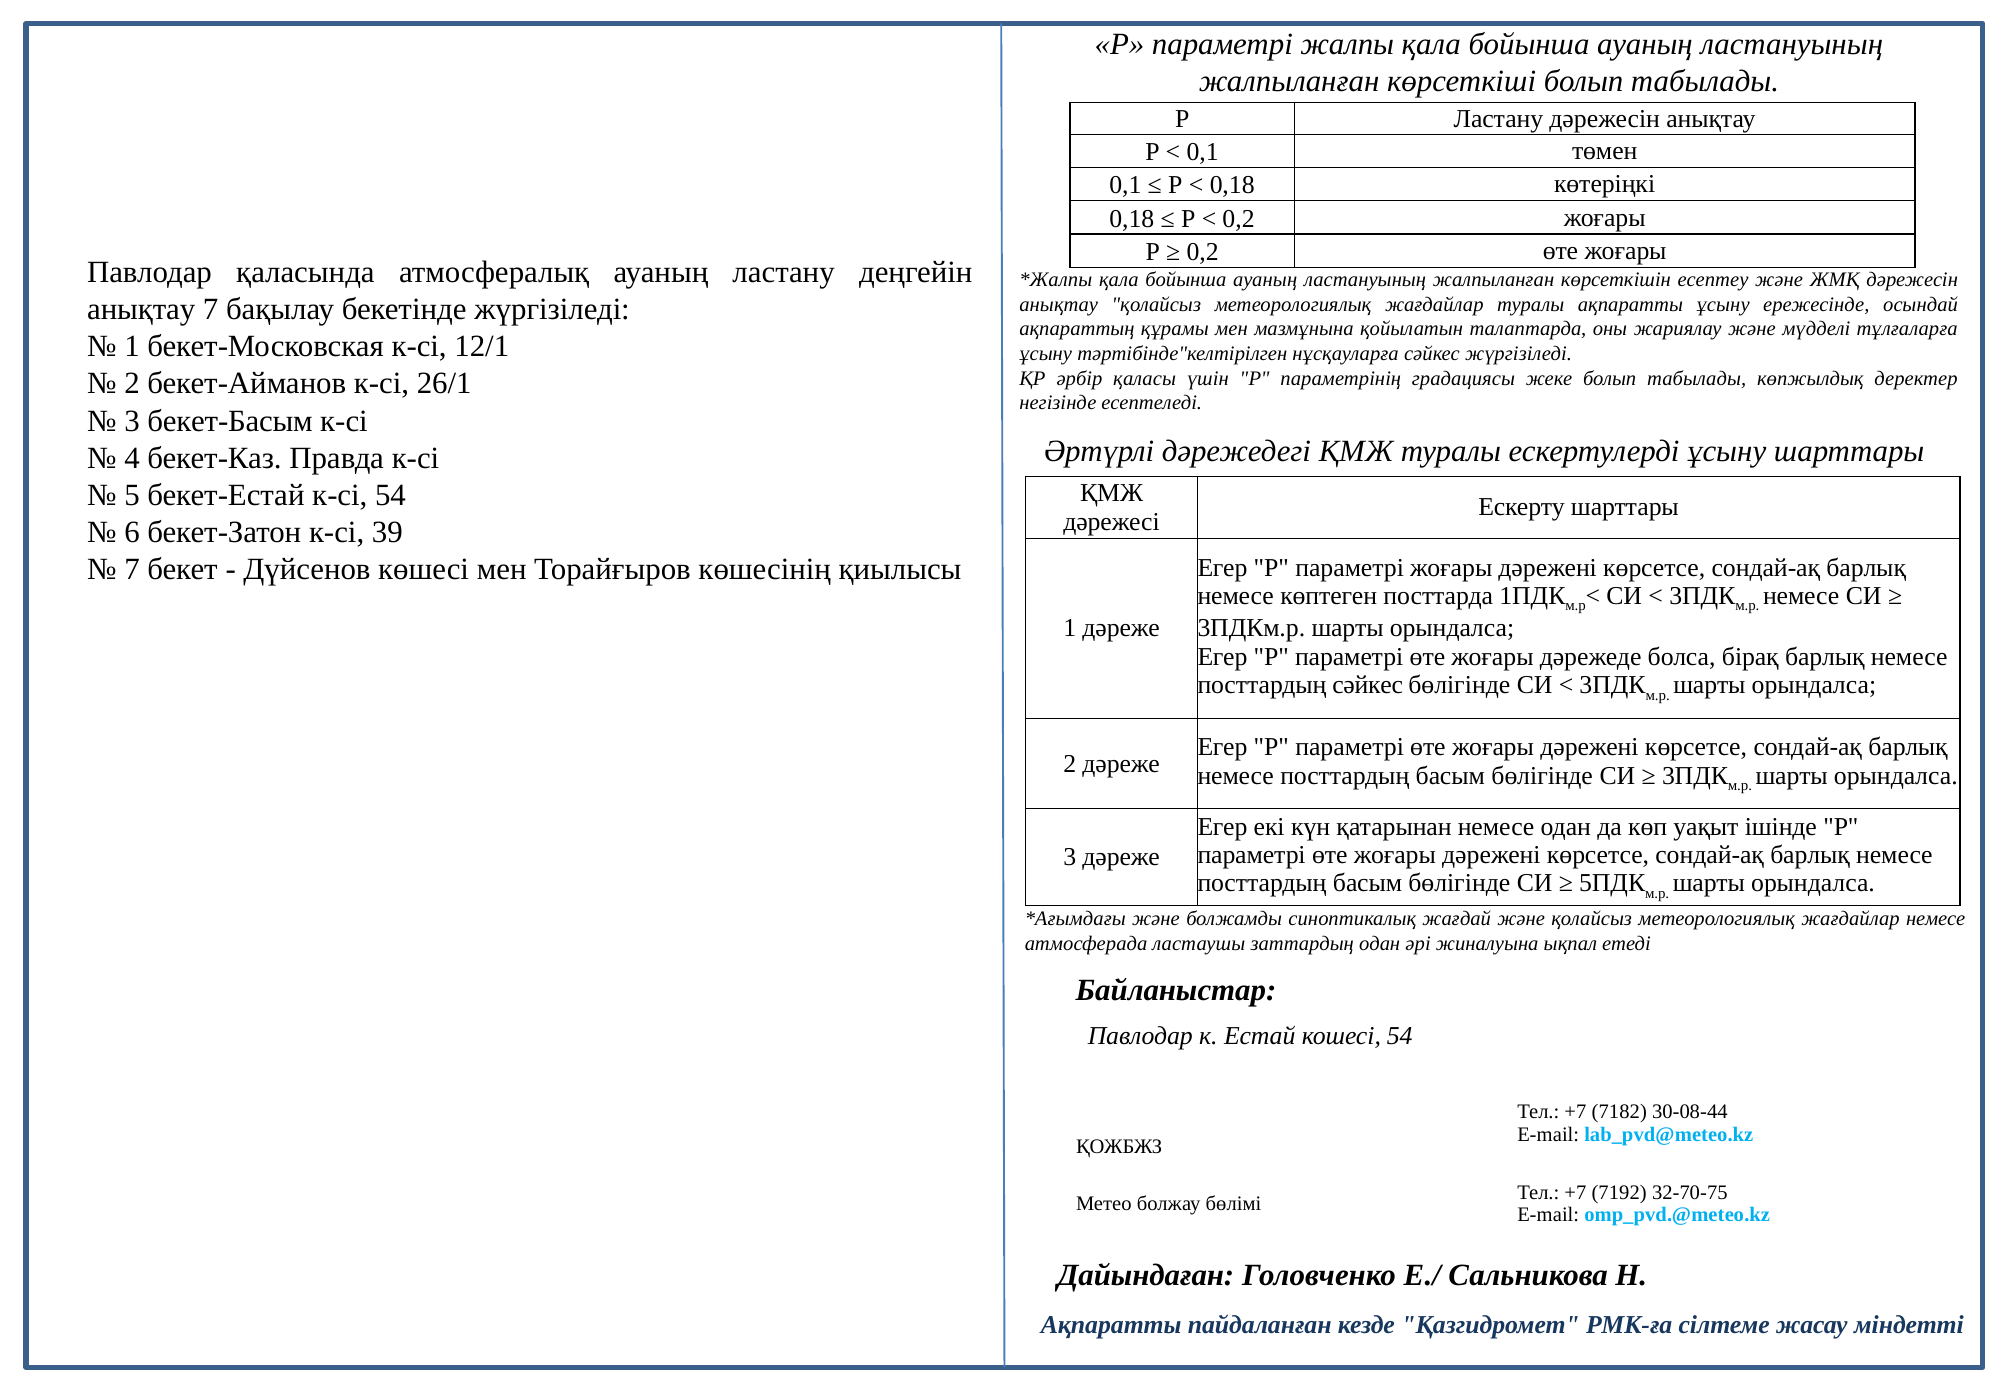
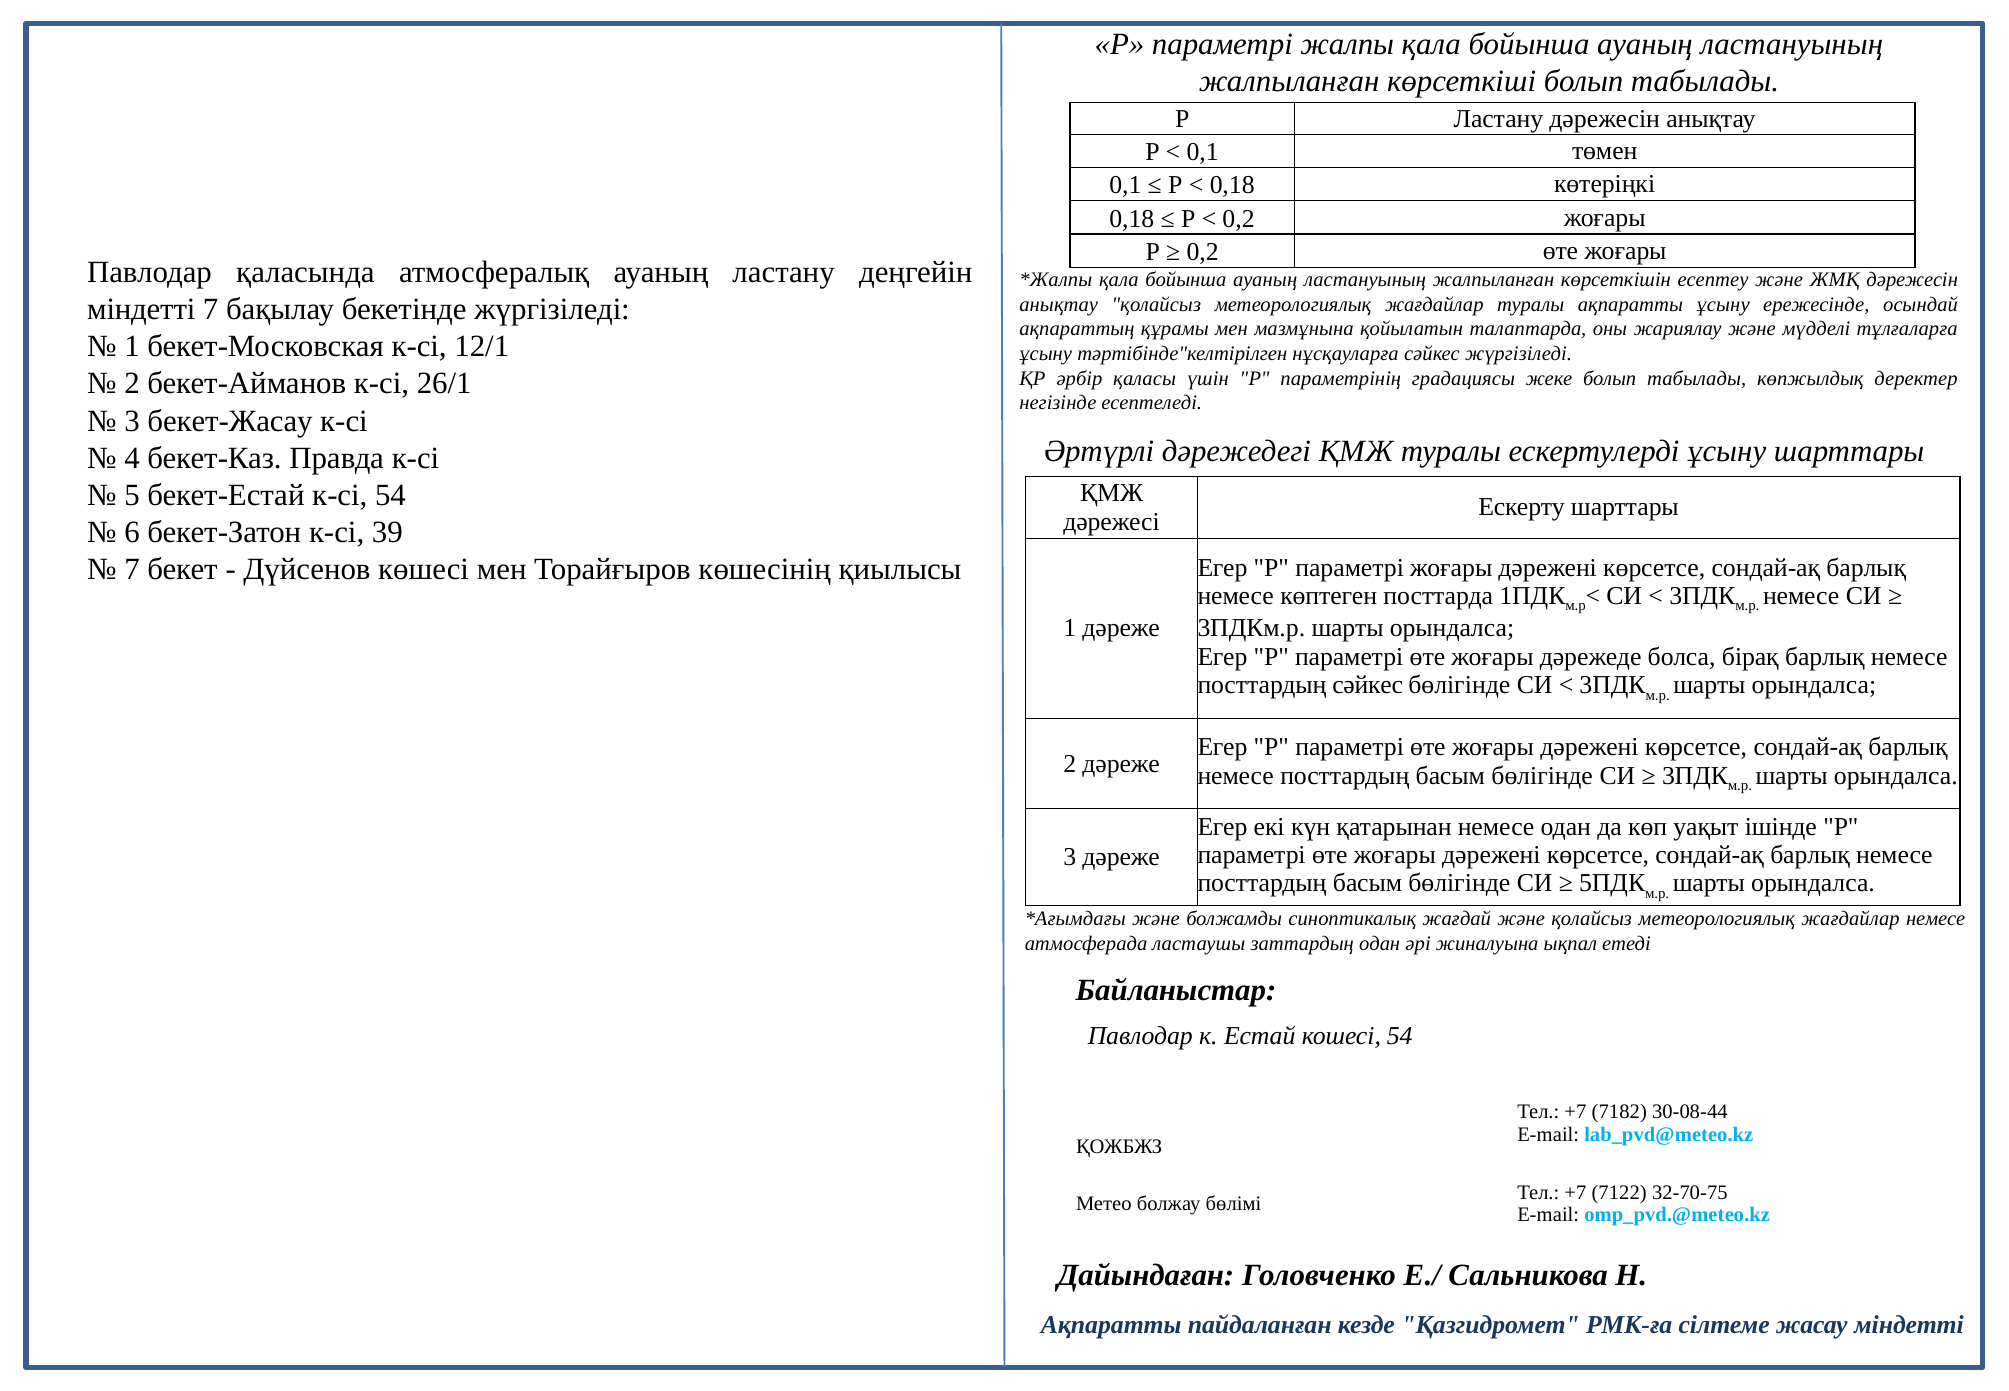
анықтау at (141, 310): анықтау -> міндетті
бекет-Басым: бекет-Басым -> бекет-Жасау
7192: 7192 -> 7122
